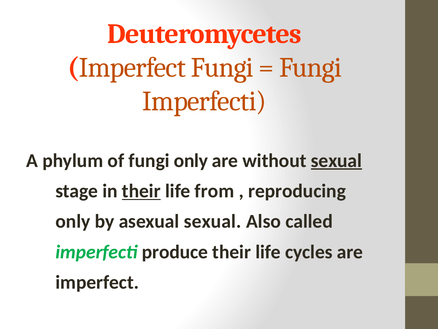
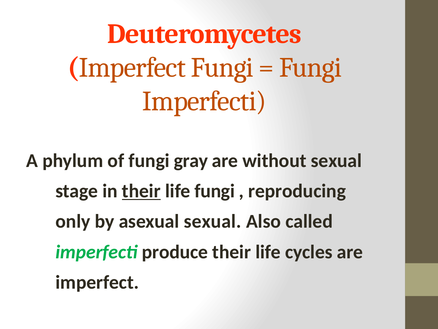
fungi only: only -> gray
sexual at (336, 160) underline: present -> none
life from: from -> fungi
